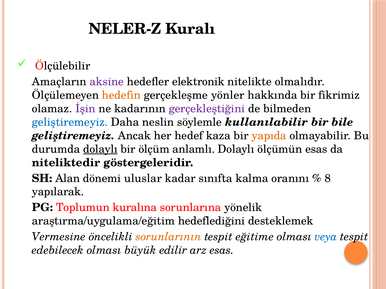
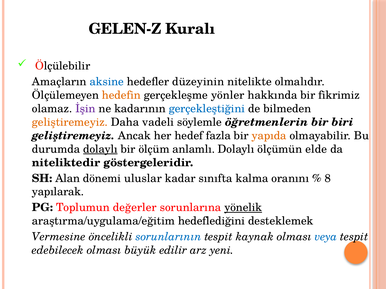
NELER-Z: NELER-Z -> GELEN-Z
aksine colour: purple -> blue
elektronik: elektronik -> düzeyinin
gerçekleştiğini colour: purple -> blue
geliştiremeyiz at (70, 122) colour: blue -> orange
neslin: neslin -> vadeli
kullanılabilir: kullanılabilir -> öğretmenlerin
bile: bile -> biri
kaza: kaza -> fazla
ölçümün esas: esas -> elde
kuralına: kuralına -> değerler
yönelik underline: none -> present
sorunlarının colour: orange -> blue
eğitime: eğitime -> kaynak
arz esas: esas -> yeni
